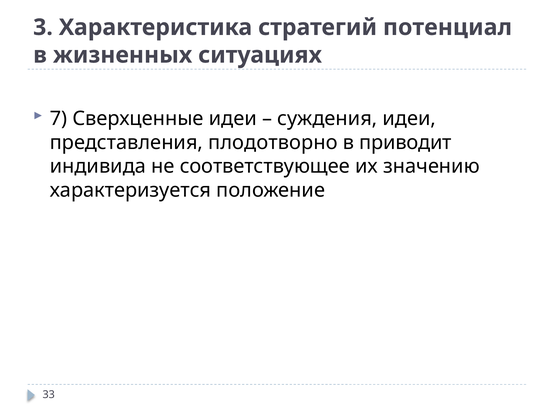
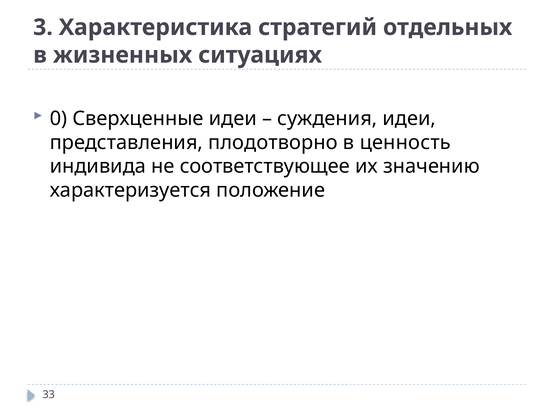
потенциал: потенциал -> отдельных
7: 7 -> 0
приводит: приводит -> ценность
